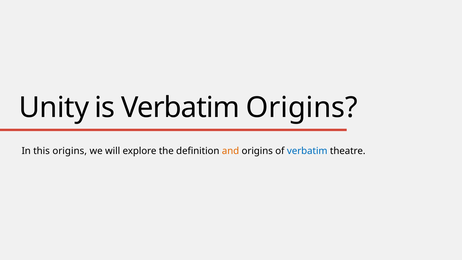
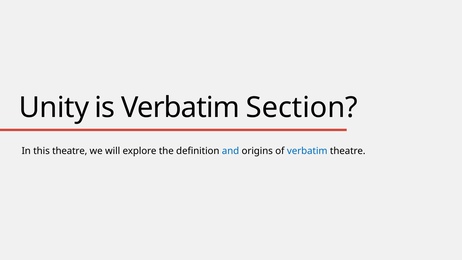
Verbatim Origins: Origins -> Section
this origins: origins -> theatre
and colour: orange -> blue
